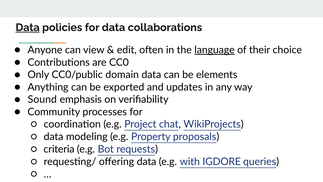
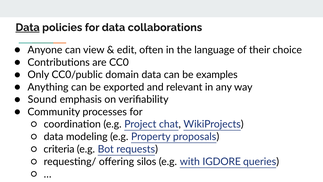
language underline: present -> none
elements: elements -> examples
updates: updates -> relevant
offering data: data -> silos
